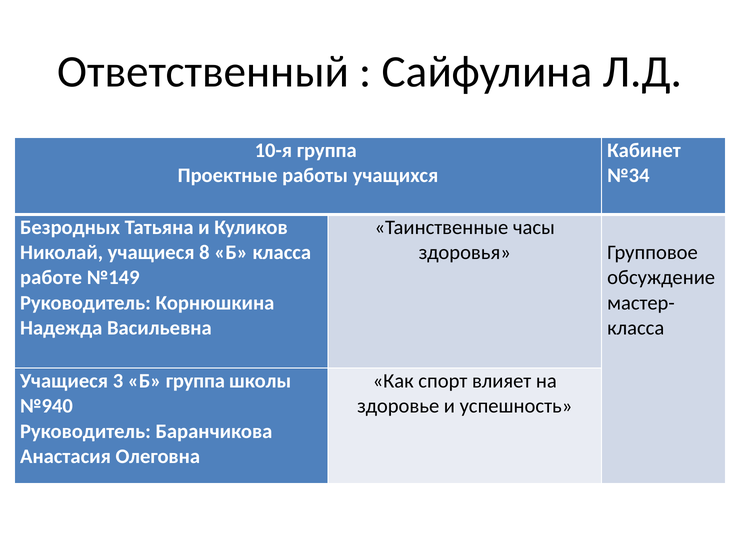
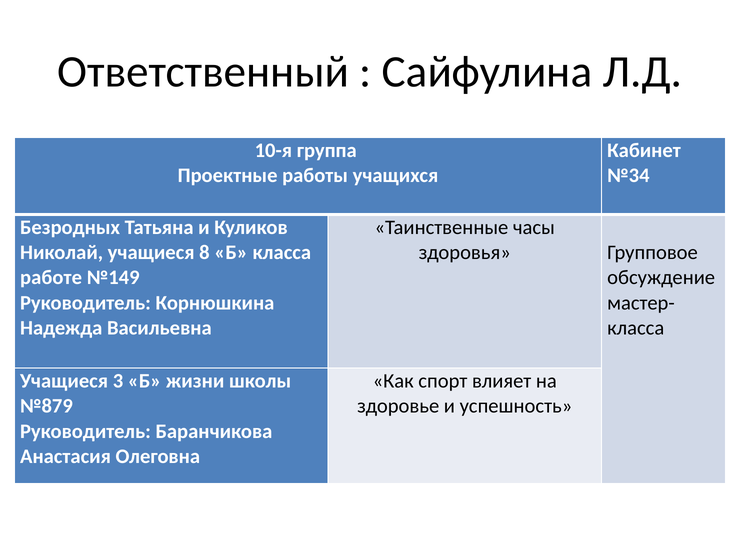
Б группа: группа -> жизни
№940: №940 -> №879
